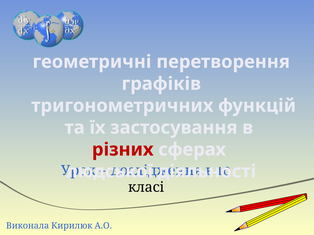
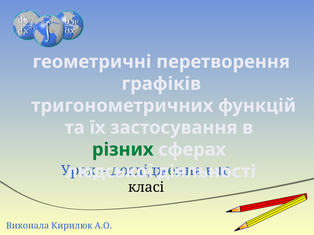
різних colour: red -> green
